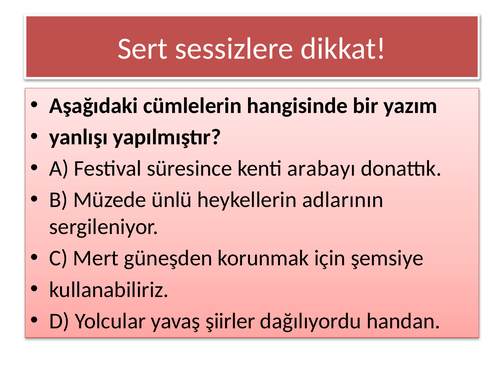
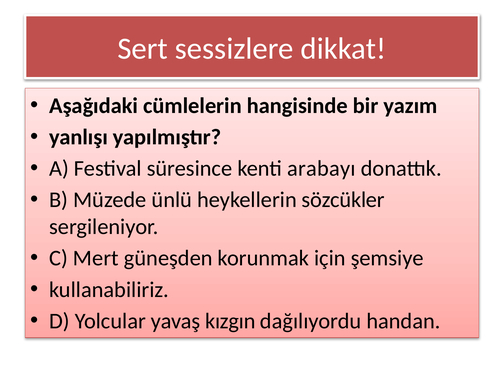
adlarının: adlarının -> sözcükler
şiirler: şiirler -> kızgın
